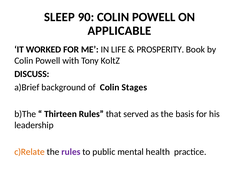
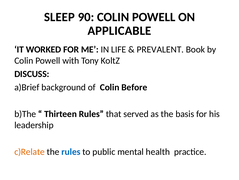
PROSPERITY: PROSPERITY -> PREVALENT
Stages: Stages -> Before
rules at (71, 151) colour: purple -> blue
